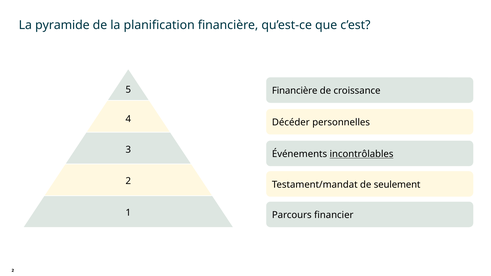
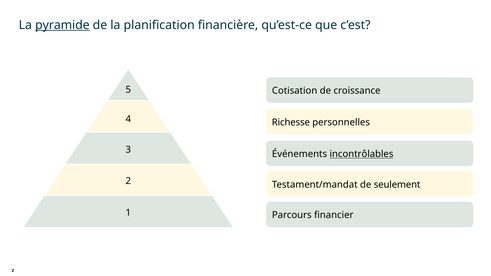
pyramide underline: none -> present
Financière at (295, 91): Financière -> Cotisation
Décéder: Décéder -> Richesse
